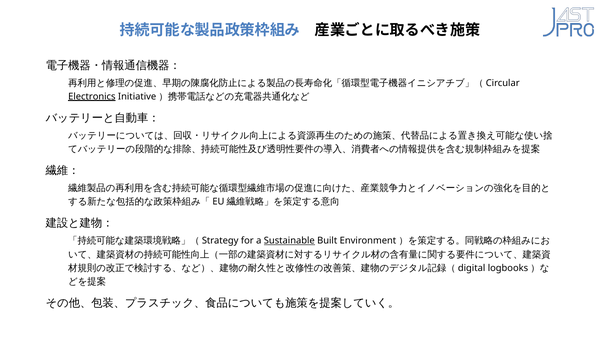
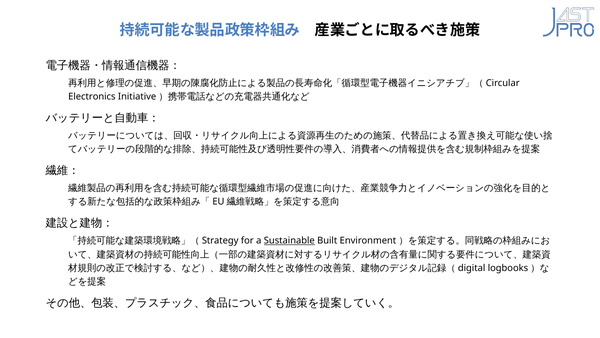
Electronics underline: present -> none
